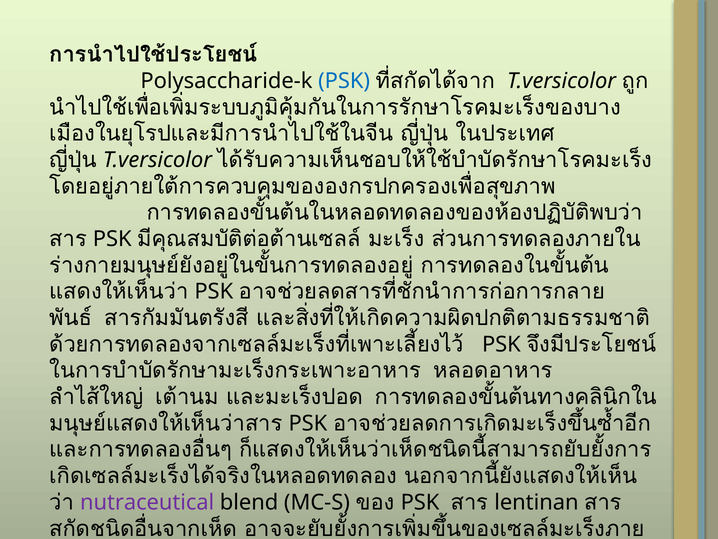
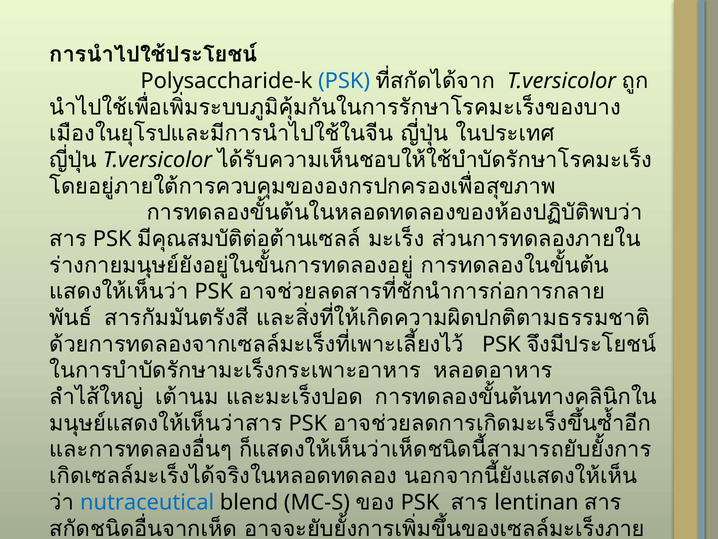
nutraceutical colour: purple -> blue
